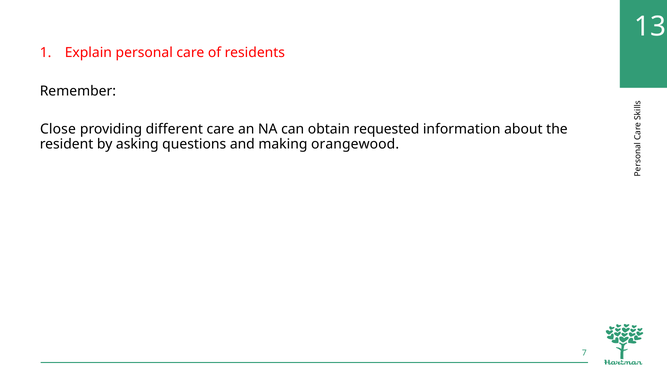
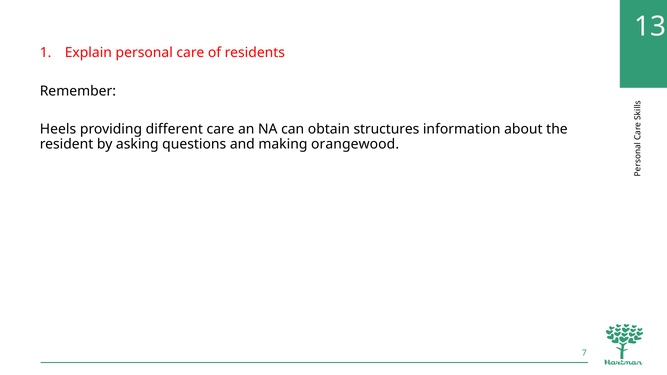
Close: Close -> Heels
requested: requested -> structures
